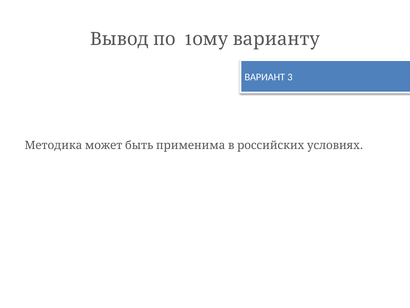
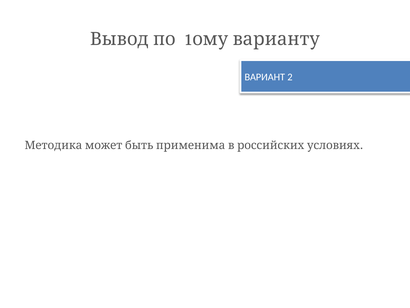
3: 3 -> 2
